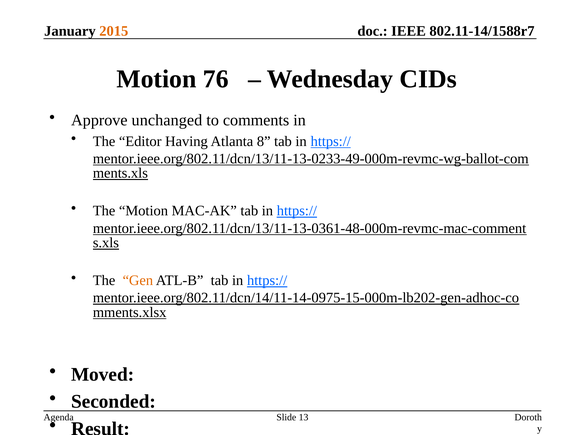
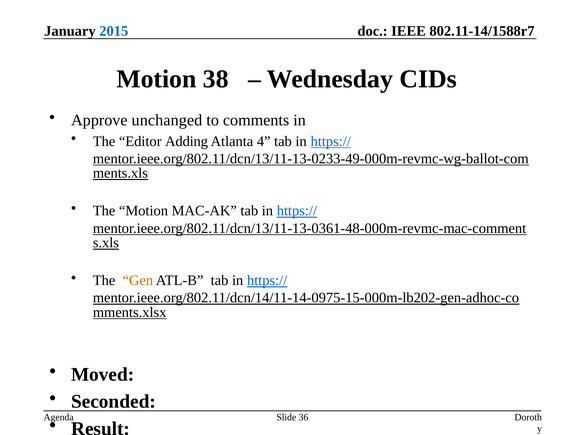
2015 colour: orange -> blue
76: 76 -> 38
Having: Having -> Adding
8: 8 -> 4
13: 13 -> 36
